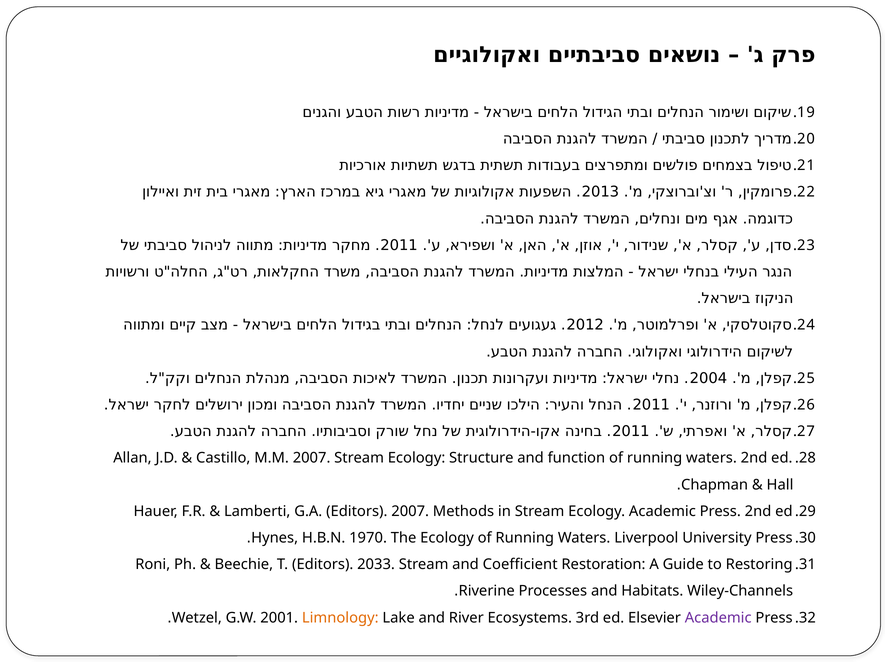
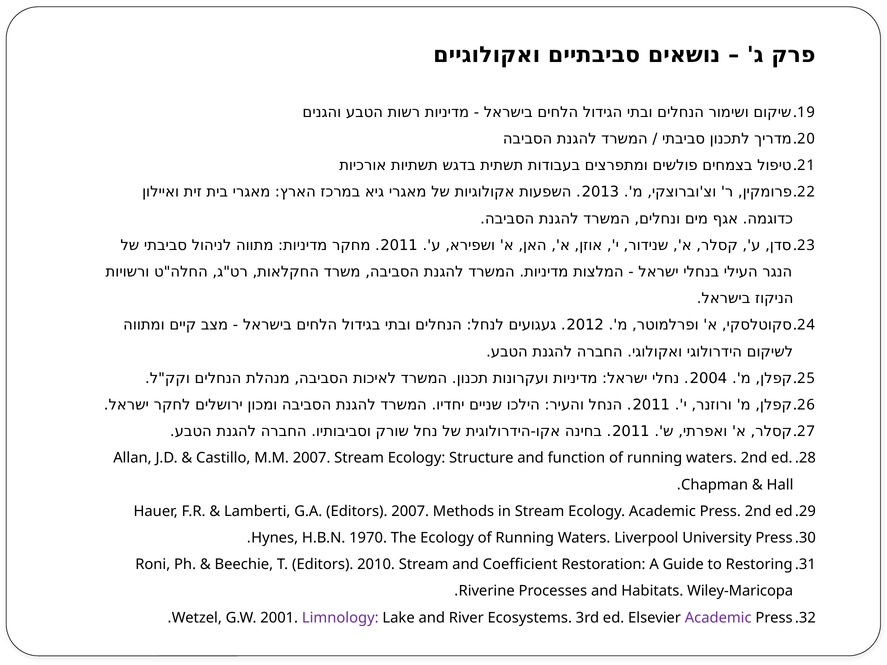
2033: 2033 -> 2010
Wiley-Channels: Wiley-Channels -> Wiley-Maricopa
Limnology colour: orange -> purple
